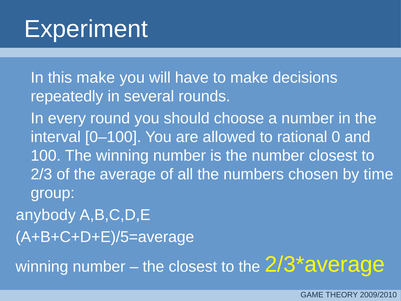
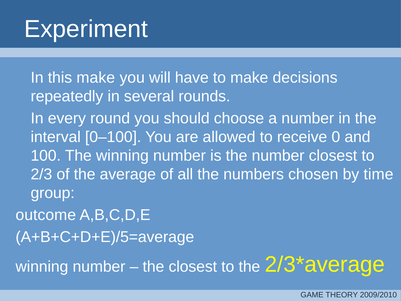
rational: rational -> receive
anybody: anybody -> outcome
